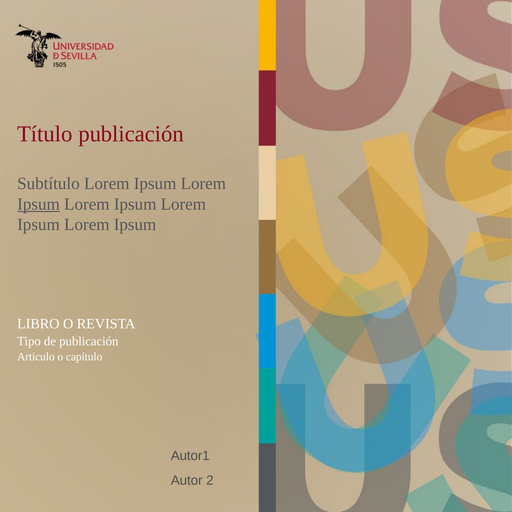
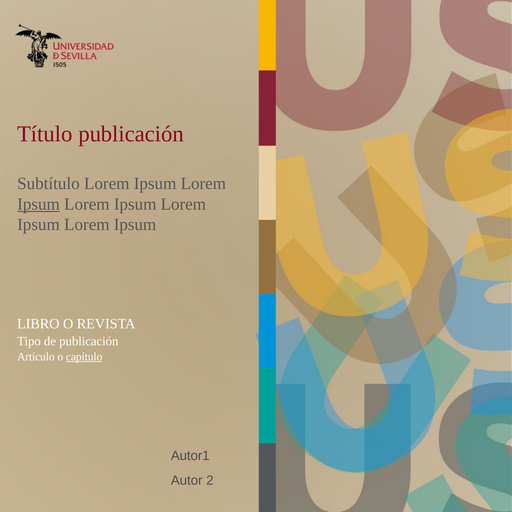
capítulo underline: none -> present
